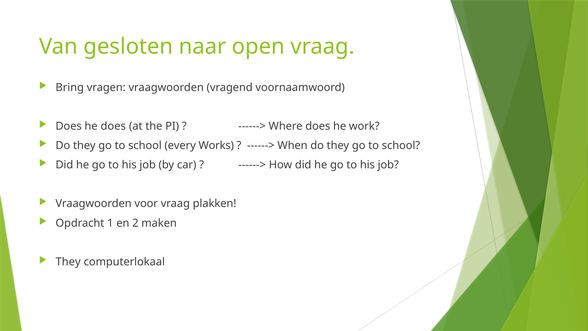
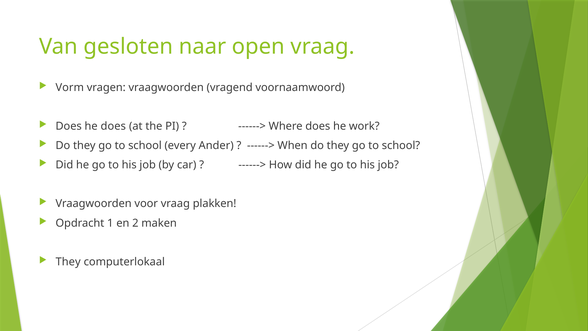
Bring: Bring -> Vorm
Works: Works -> Ander
